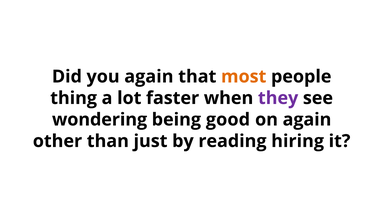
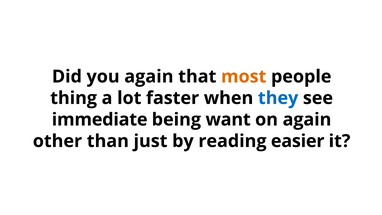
they colour: purple -> blue
wondering: wondering -> immediate
good: good -> want
hiring: hiring -> easier
